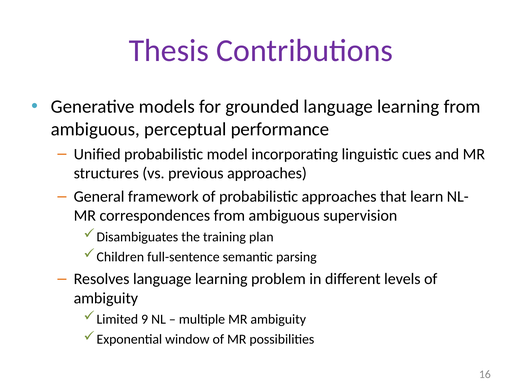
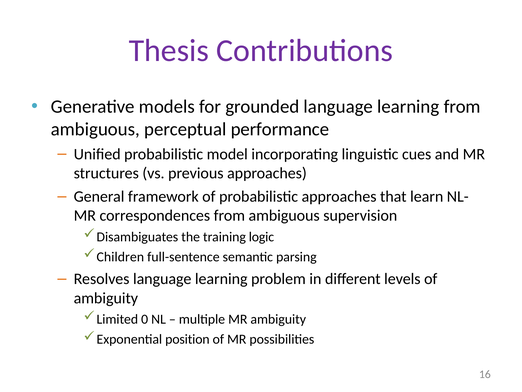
plan: plan -> logic
9: 9 -> 0
window: window -> position
